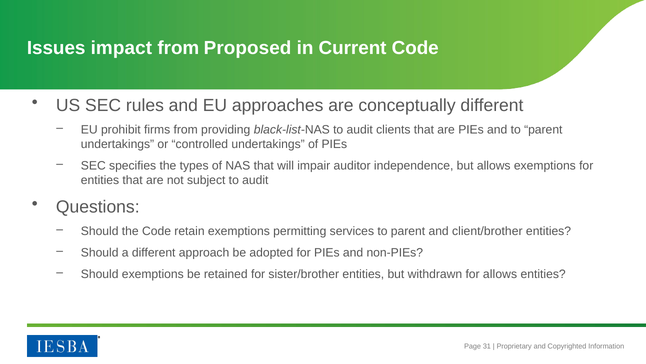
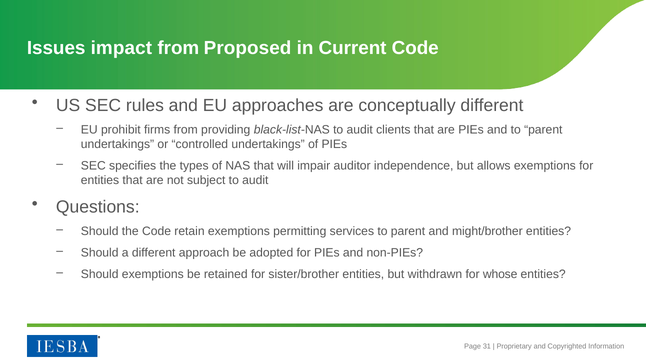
client/brother: client/brother -> might/brother
for allows: allows -> whose
